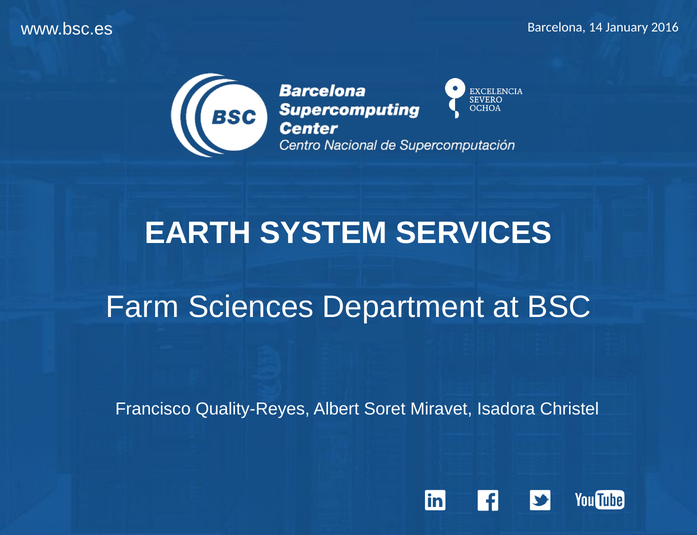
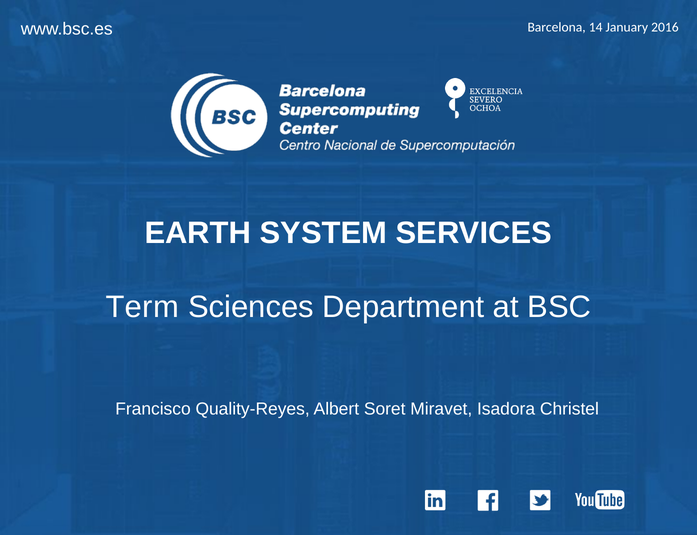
Farm: Farm -> Term
